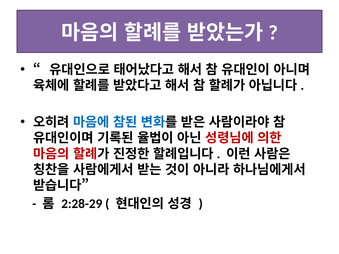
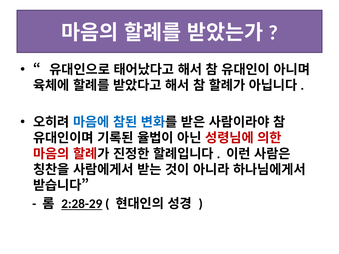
2:28-29 underline: none -> present
